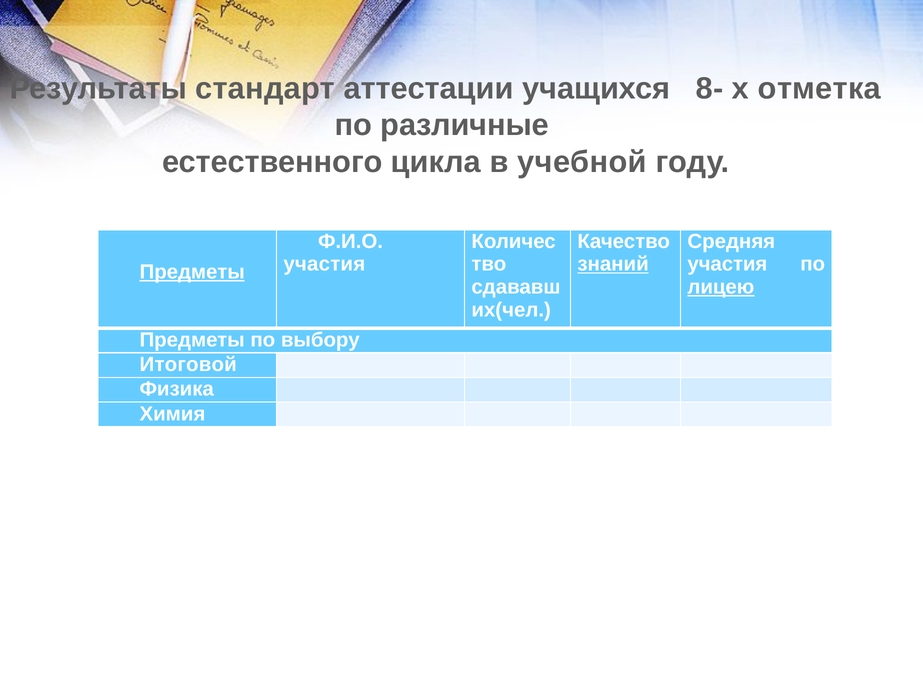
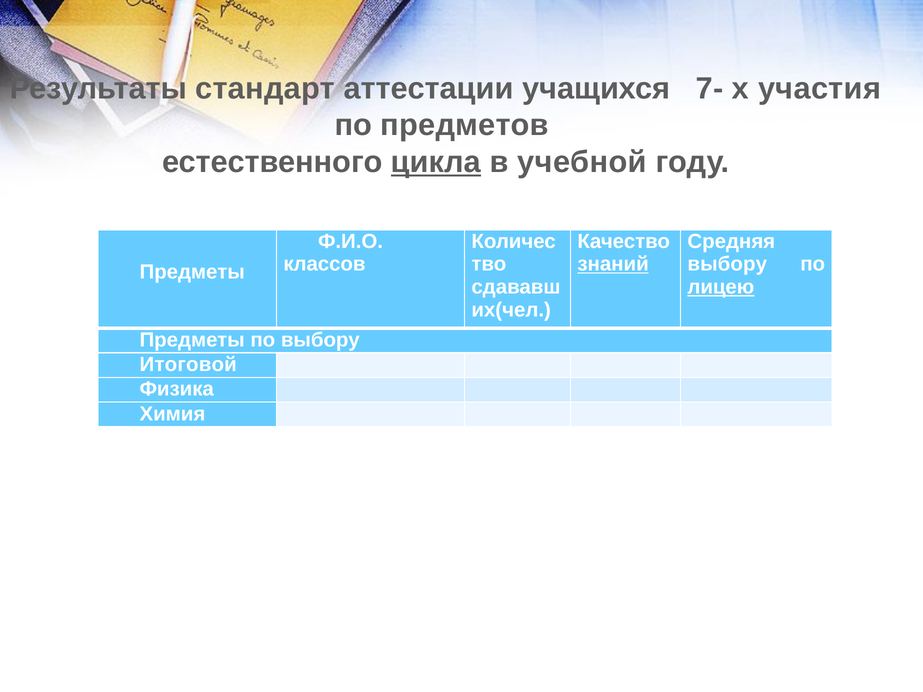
8-: 8- -> 7-
отметка: отметка -> участия
различные: различные -> предметов
цикла underline: none -> present
участия at (324, 264): участия -> классов
участия at (727, 264): участия -> выбору
Предметы at (192, 272) underline: present -> none
